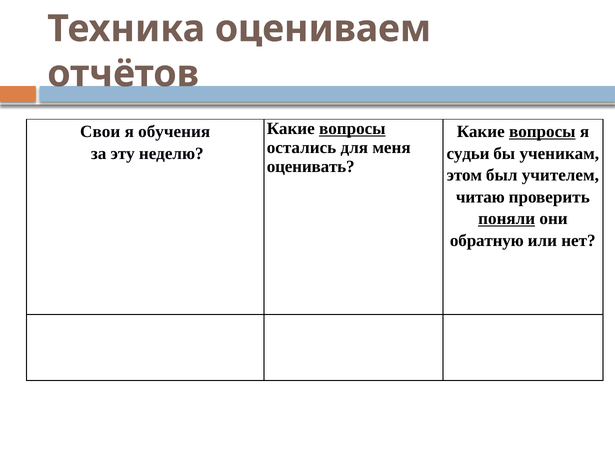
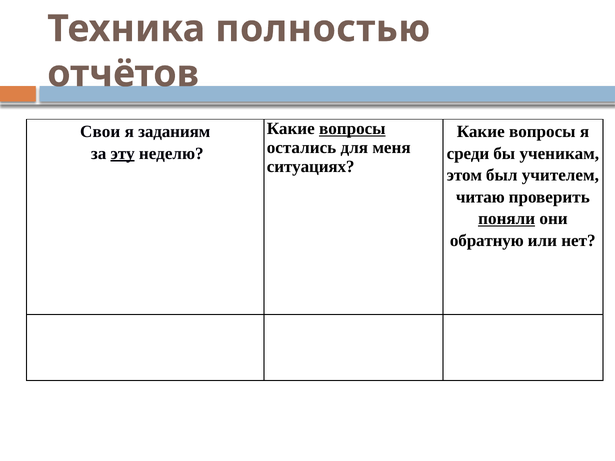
оцениваем: оцениваем -> полностью
обучения: обучения -> заданиям
вопросы at (542, 132) underline: present -> none
эту underline: none -> present
судьи: судьи -> среди
оценивать: оценивать -> ситуациях
